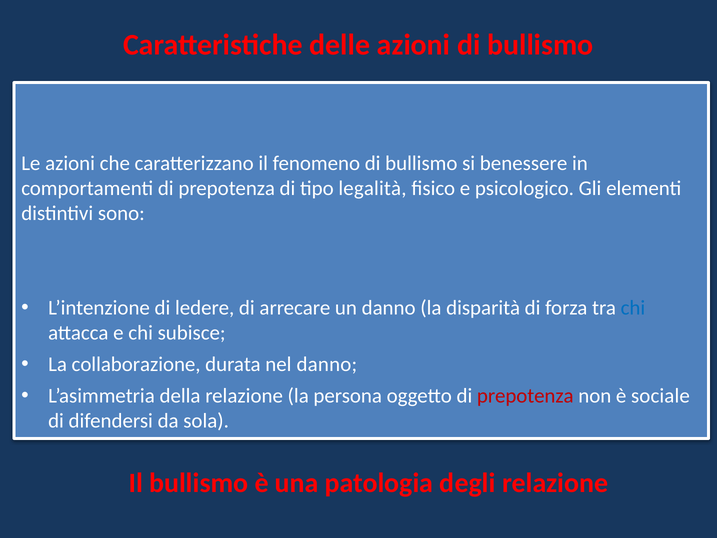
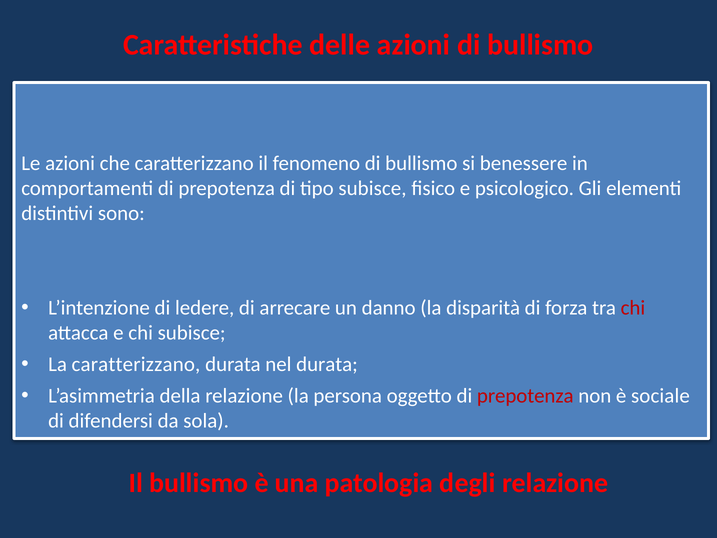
tipo legalità: legalità -> subisce
chi at (633, 308) colour: blue -> red
La collaborazione: collaborazione -> caratterizzano
nel danno: danno -> durata
